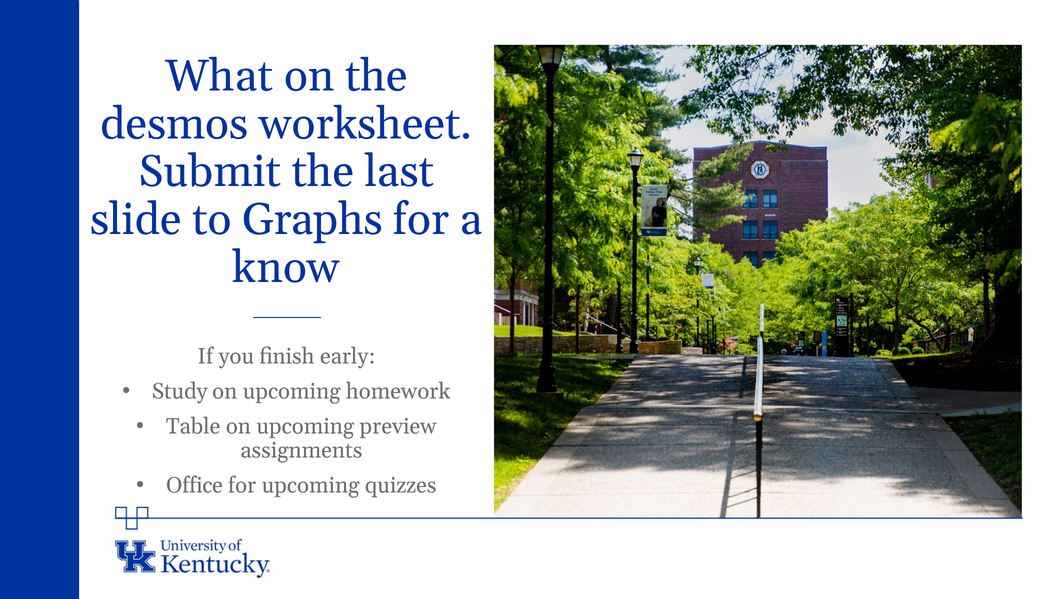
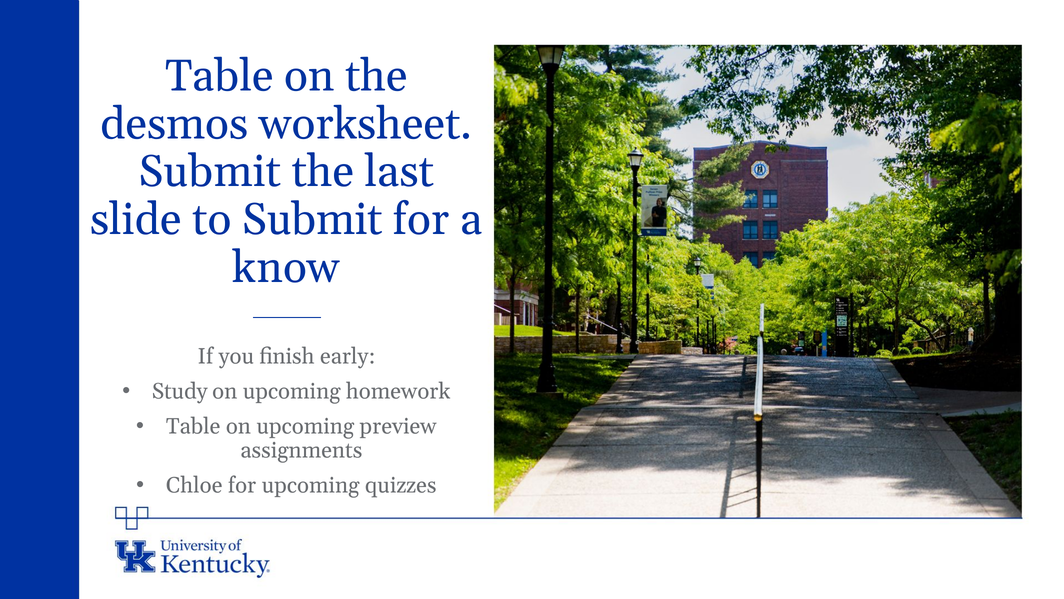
What at (219, 76): What -> Table
to Graphs: Graphs -> Submit
Office: Office -> Chloe
